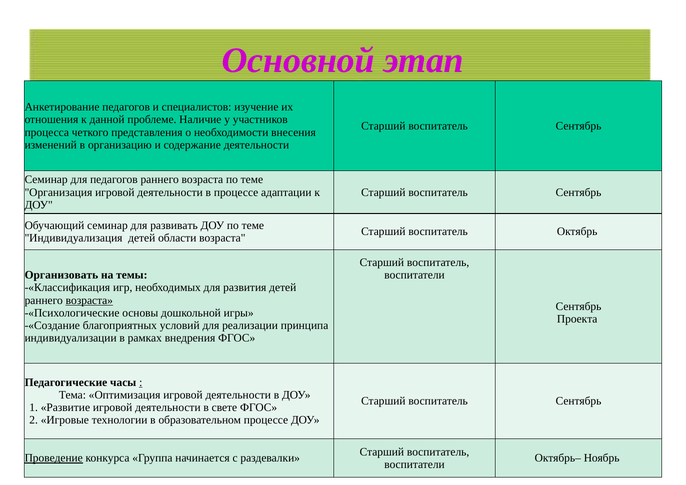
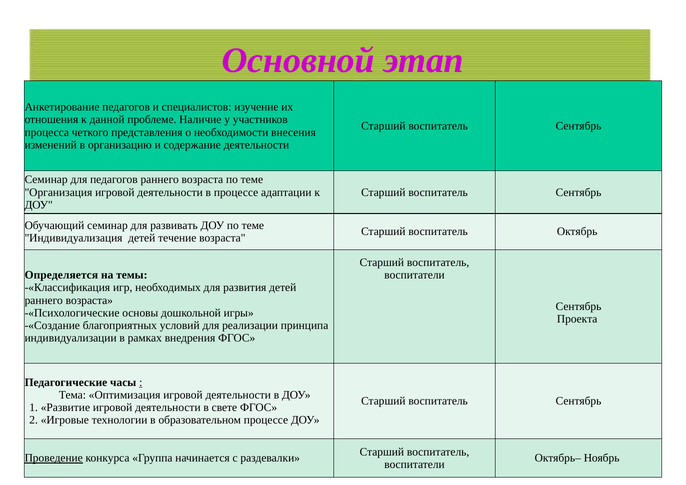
области: области -> течение
Организовать: Организовать -> Определяется
возраста at (89, 300) underline: present -> none
